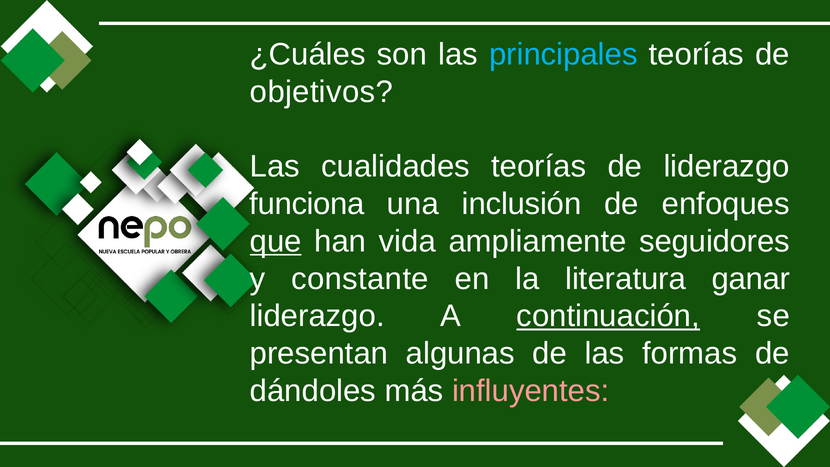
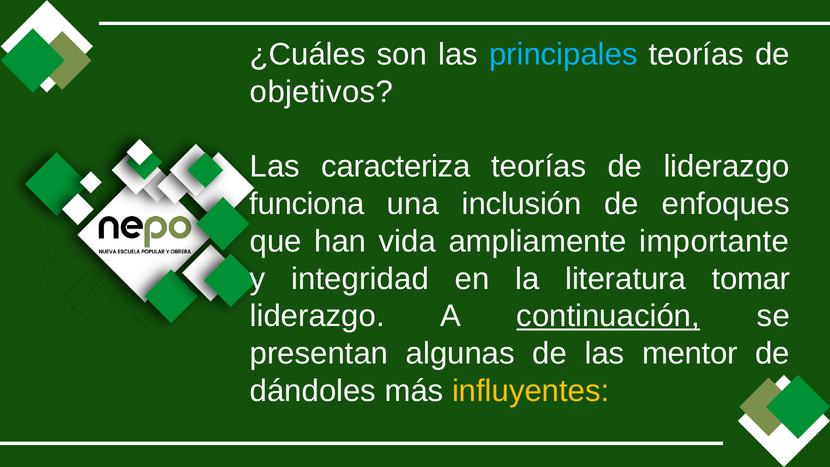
cualidades: cualidades -> caracteriza
que underline: present -> none
seguidores: seguidores -> importante
constante: constante -> integridad
ganar: ganar -> tomar
formas: formas -> mentor
influyentes colour: pink -> yellow
